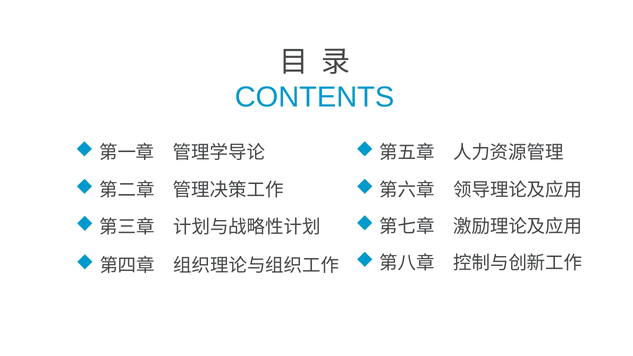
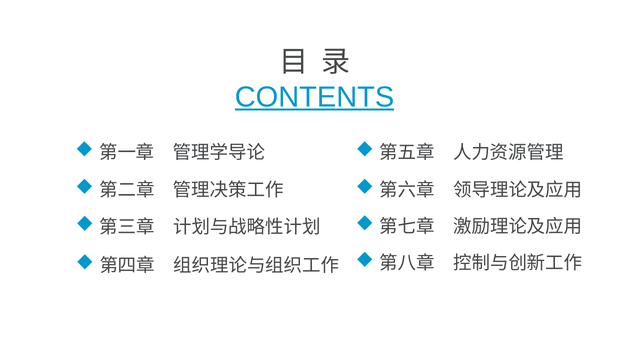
CONTENTS underline: none -> present
